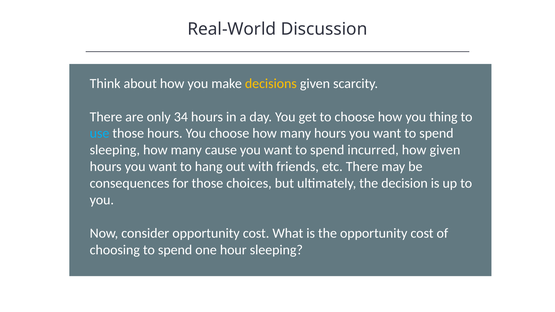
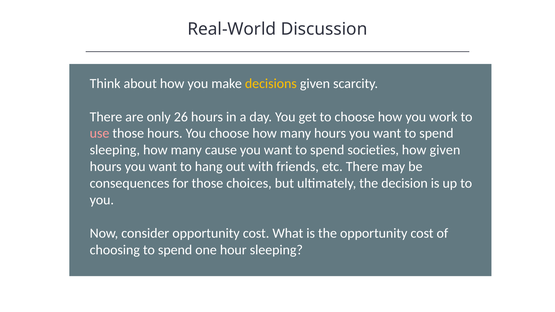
34: 34 -> 26
thing: thing -> work
use colour: light blue -> pink
incurred: incurred -> societies
